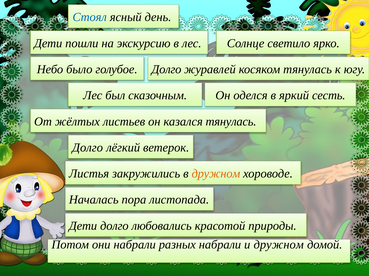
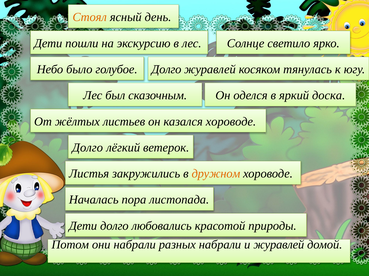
Стоял colour: blue -> orange
сесть: сесть -> доска
казался тянулась: тянулась -> хороводе
и дружном: дружном -> журавлей
